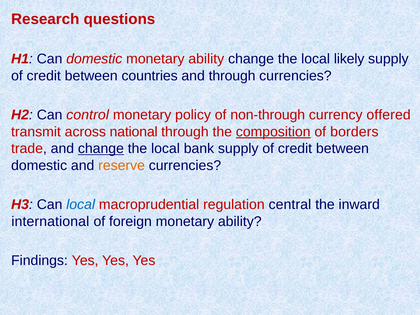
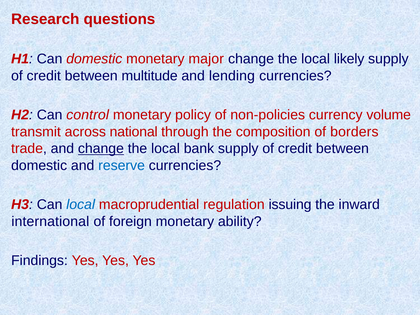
domestic monetary ability: ability -> major
countries: countries -> multitude
and through: through -> lending
non-through: non-through -> non-policies
offered: offered -> volume
composition underline: present -> none
reserve colour: orange -> blue
central: central -> issuing
